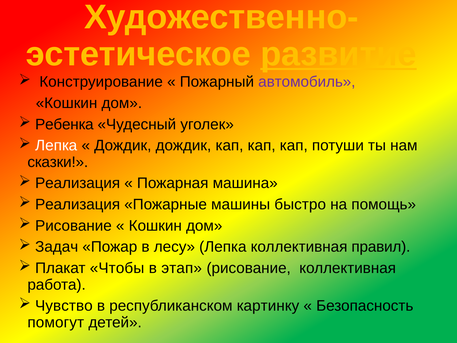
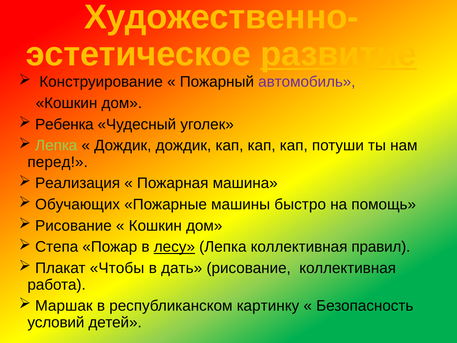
Лепка at (56, 145) colour: white -> light green
сказки: сказки -> перед
Реализация at (78, 204): Реализация -> Обучающих
Задач: Задач -> Степа
лесу underline: none -> present
этап: этап -> дать
Чувство: Чувство -> Маршак
помогут: помогут -> условий
